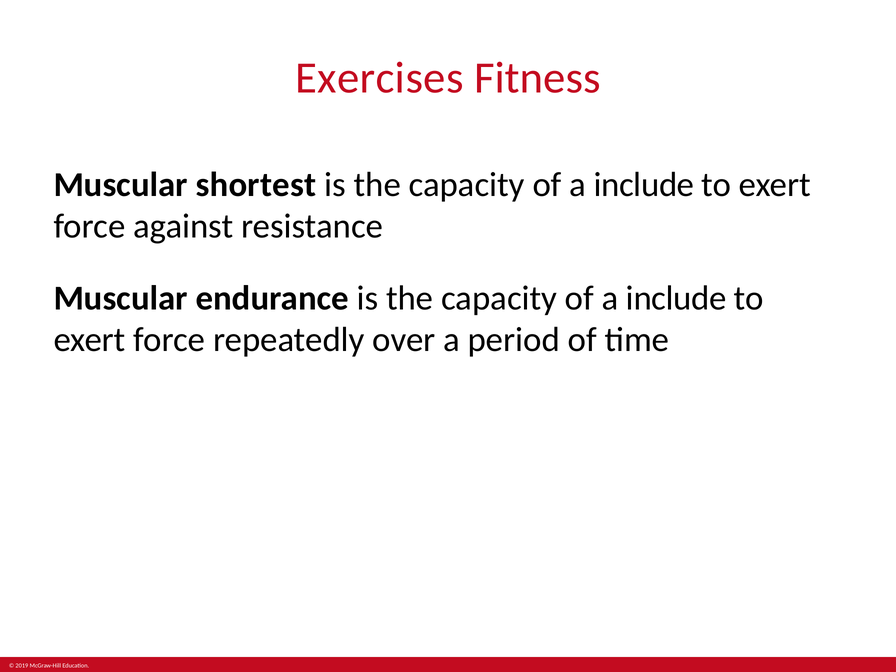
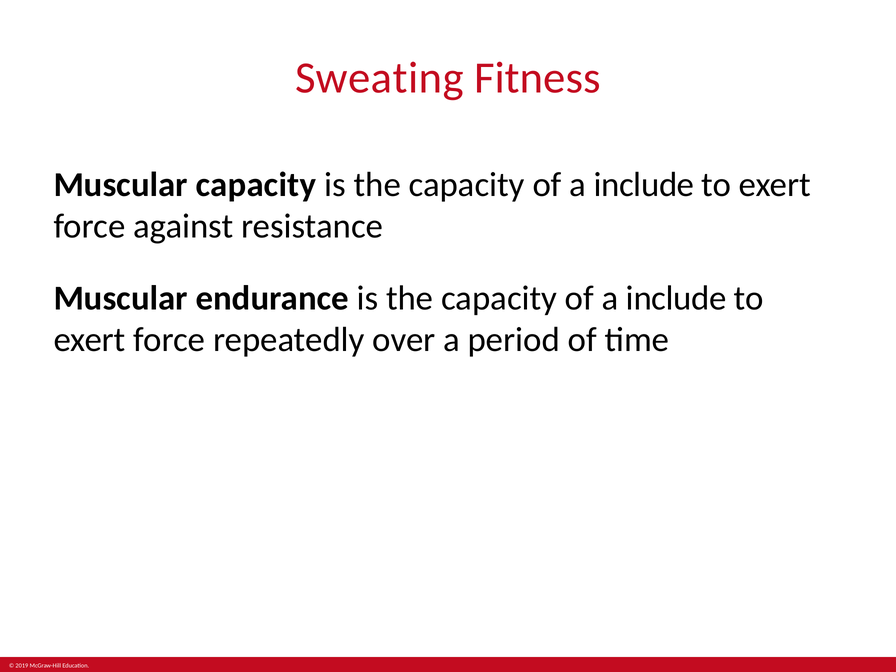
Exercises: Exercises -> Sweating
Muscular shortest: shortest -> capacity
